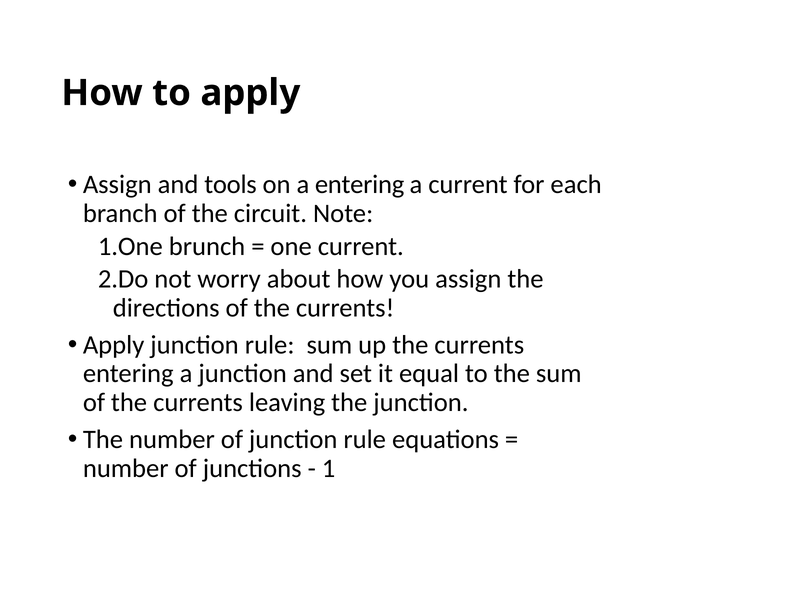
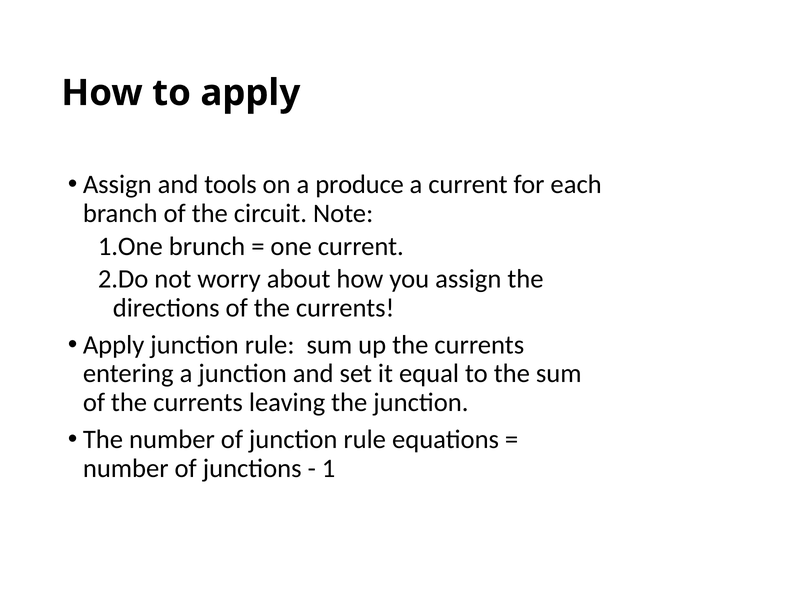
a entering: entering -> produce
